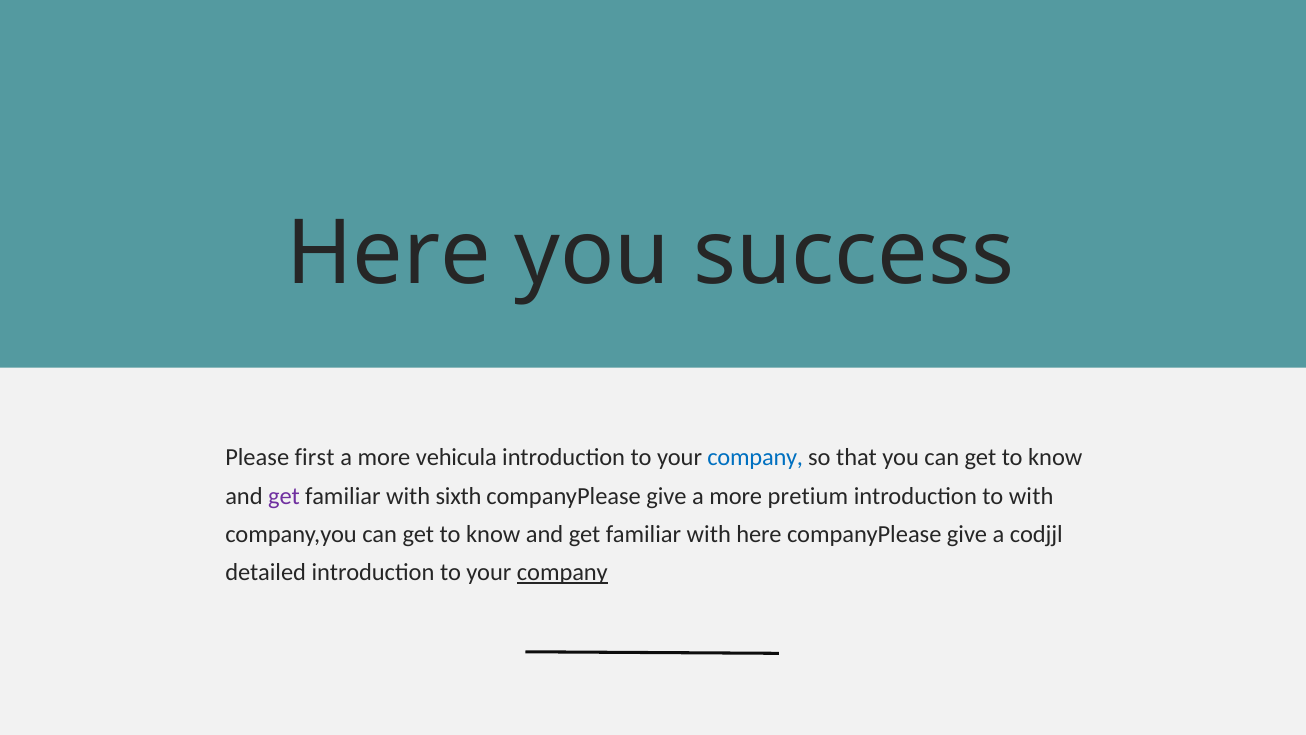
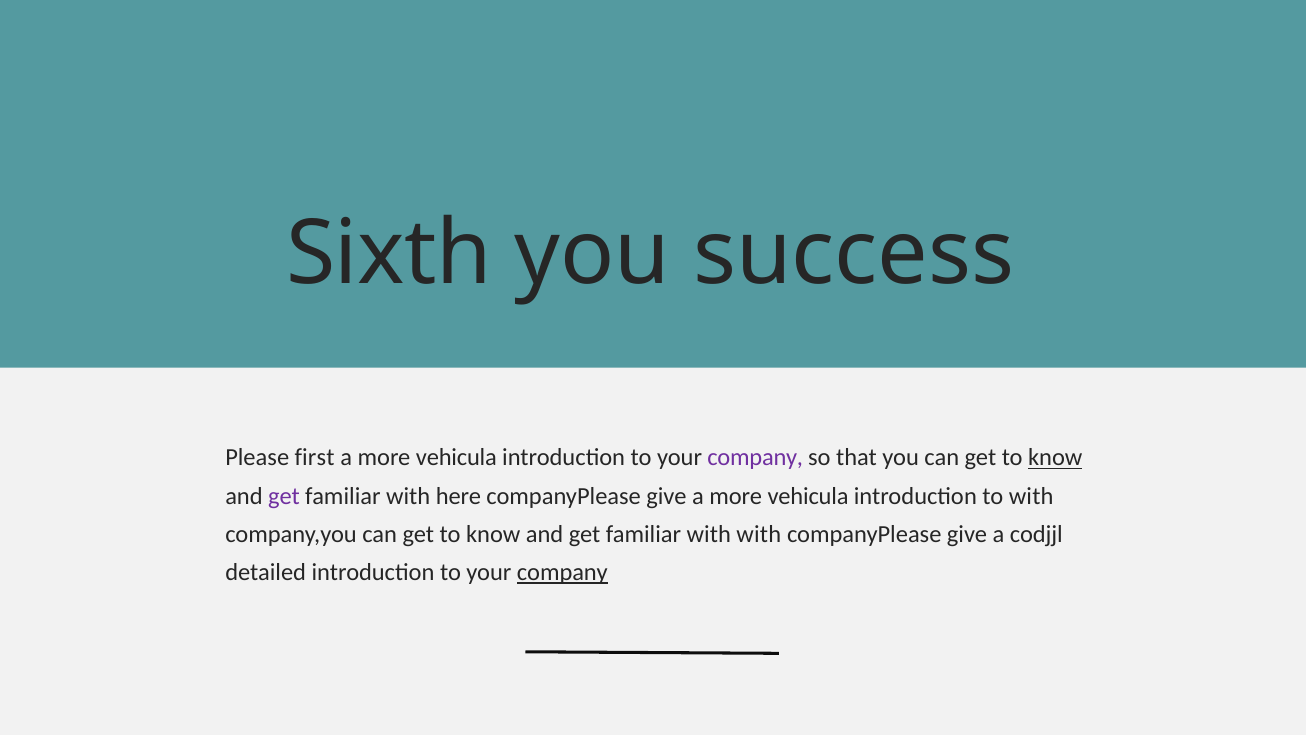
Here at (389, 254): Here -> Sixth
company at (755, 457) colour: blue -> purple
know at (1055, 457) underline: none -> present
sixth: sixth -> here
give a more pretium: pretium -> vehicula
with here: here -> with
